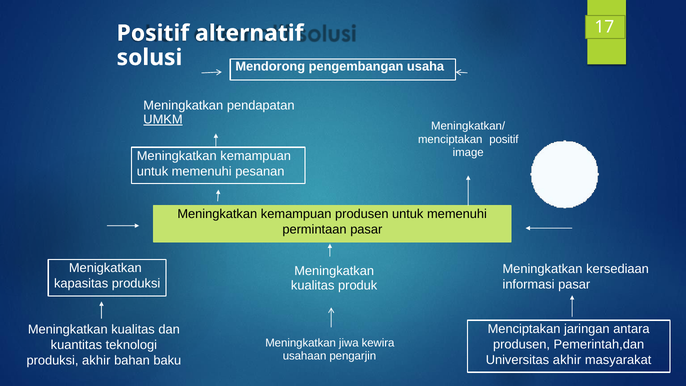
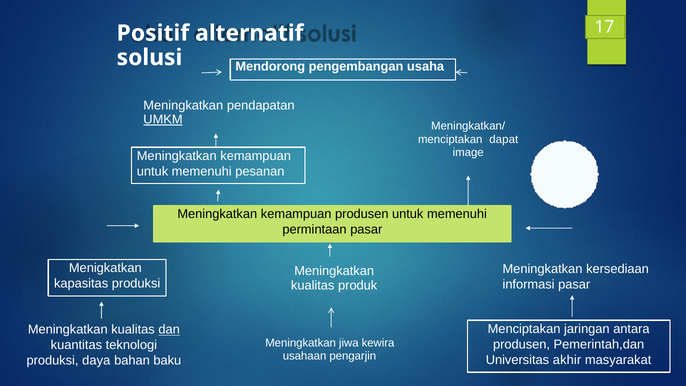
positif at (504, 140): positif -> dapat
dan underline: none -> present
produksi akhir: akhir -> daya
